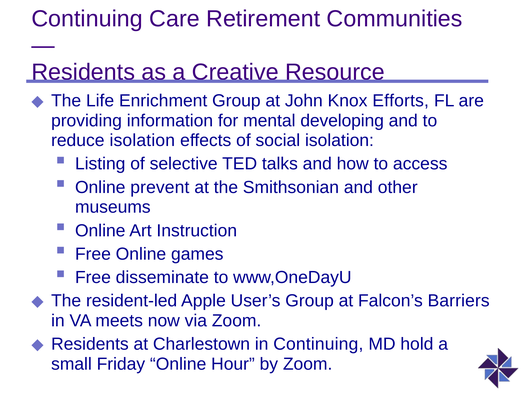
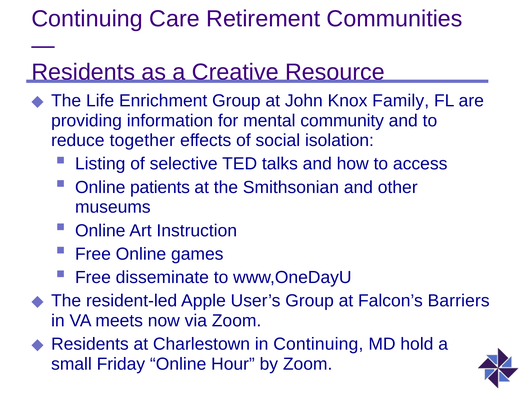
Efforts: Efforts -> Family
developing: developing -> community
reduce isolation: isolation -> together
prevent: prevent -> patients
